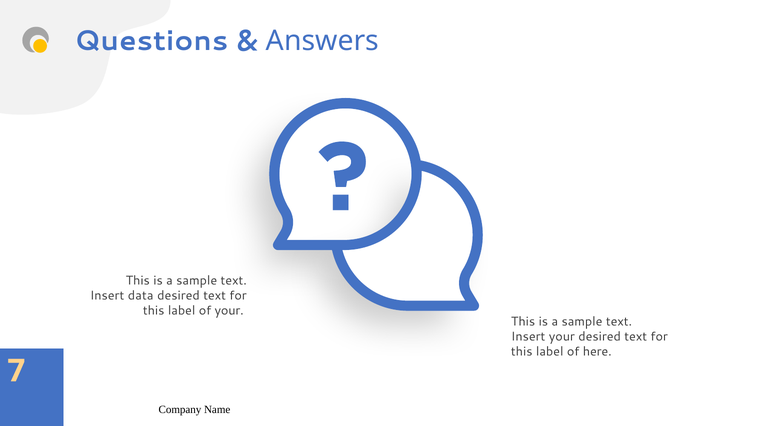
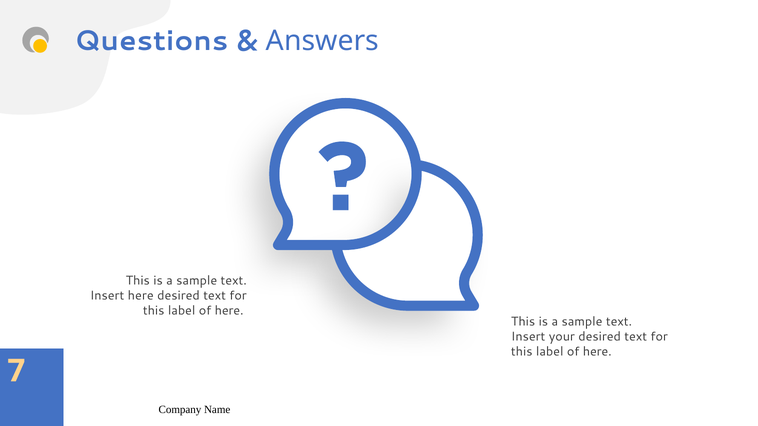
Insert data: data -> here
your at (229, 311): your -> here
